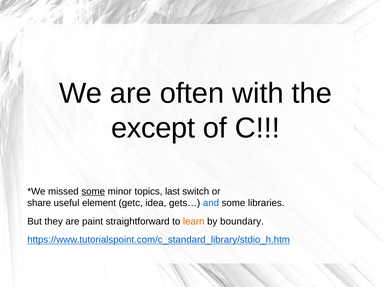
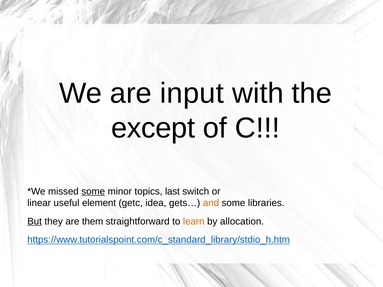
often: often -> input
share: share -> linear
and colour: blue -> orange
But underline: none -> present
paint: paint -> them
boundary: boundary -> allocation
